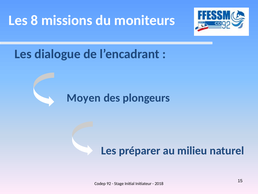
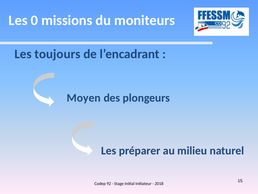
8: 8 -> 0
dialogue: dialogue -> toujours
